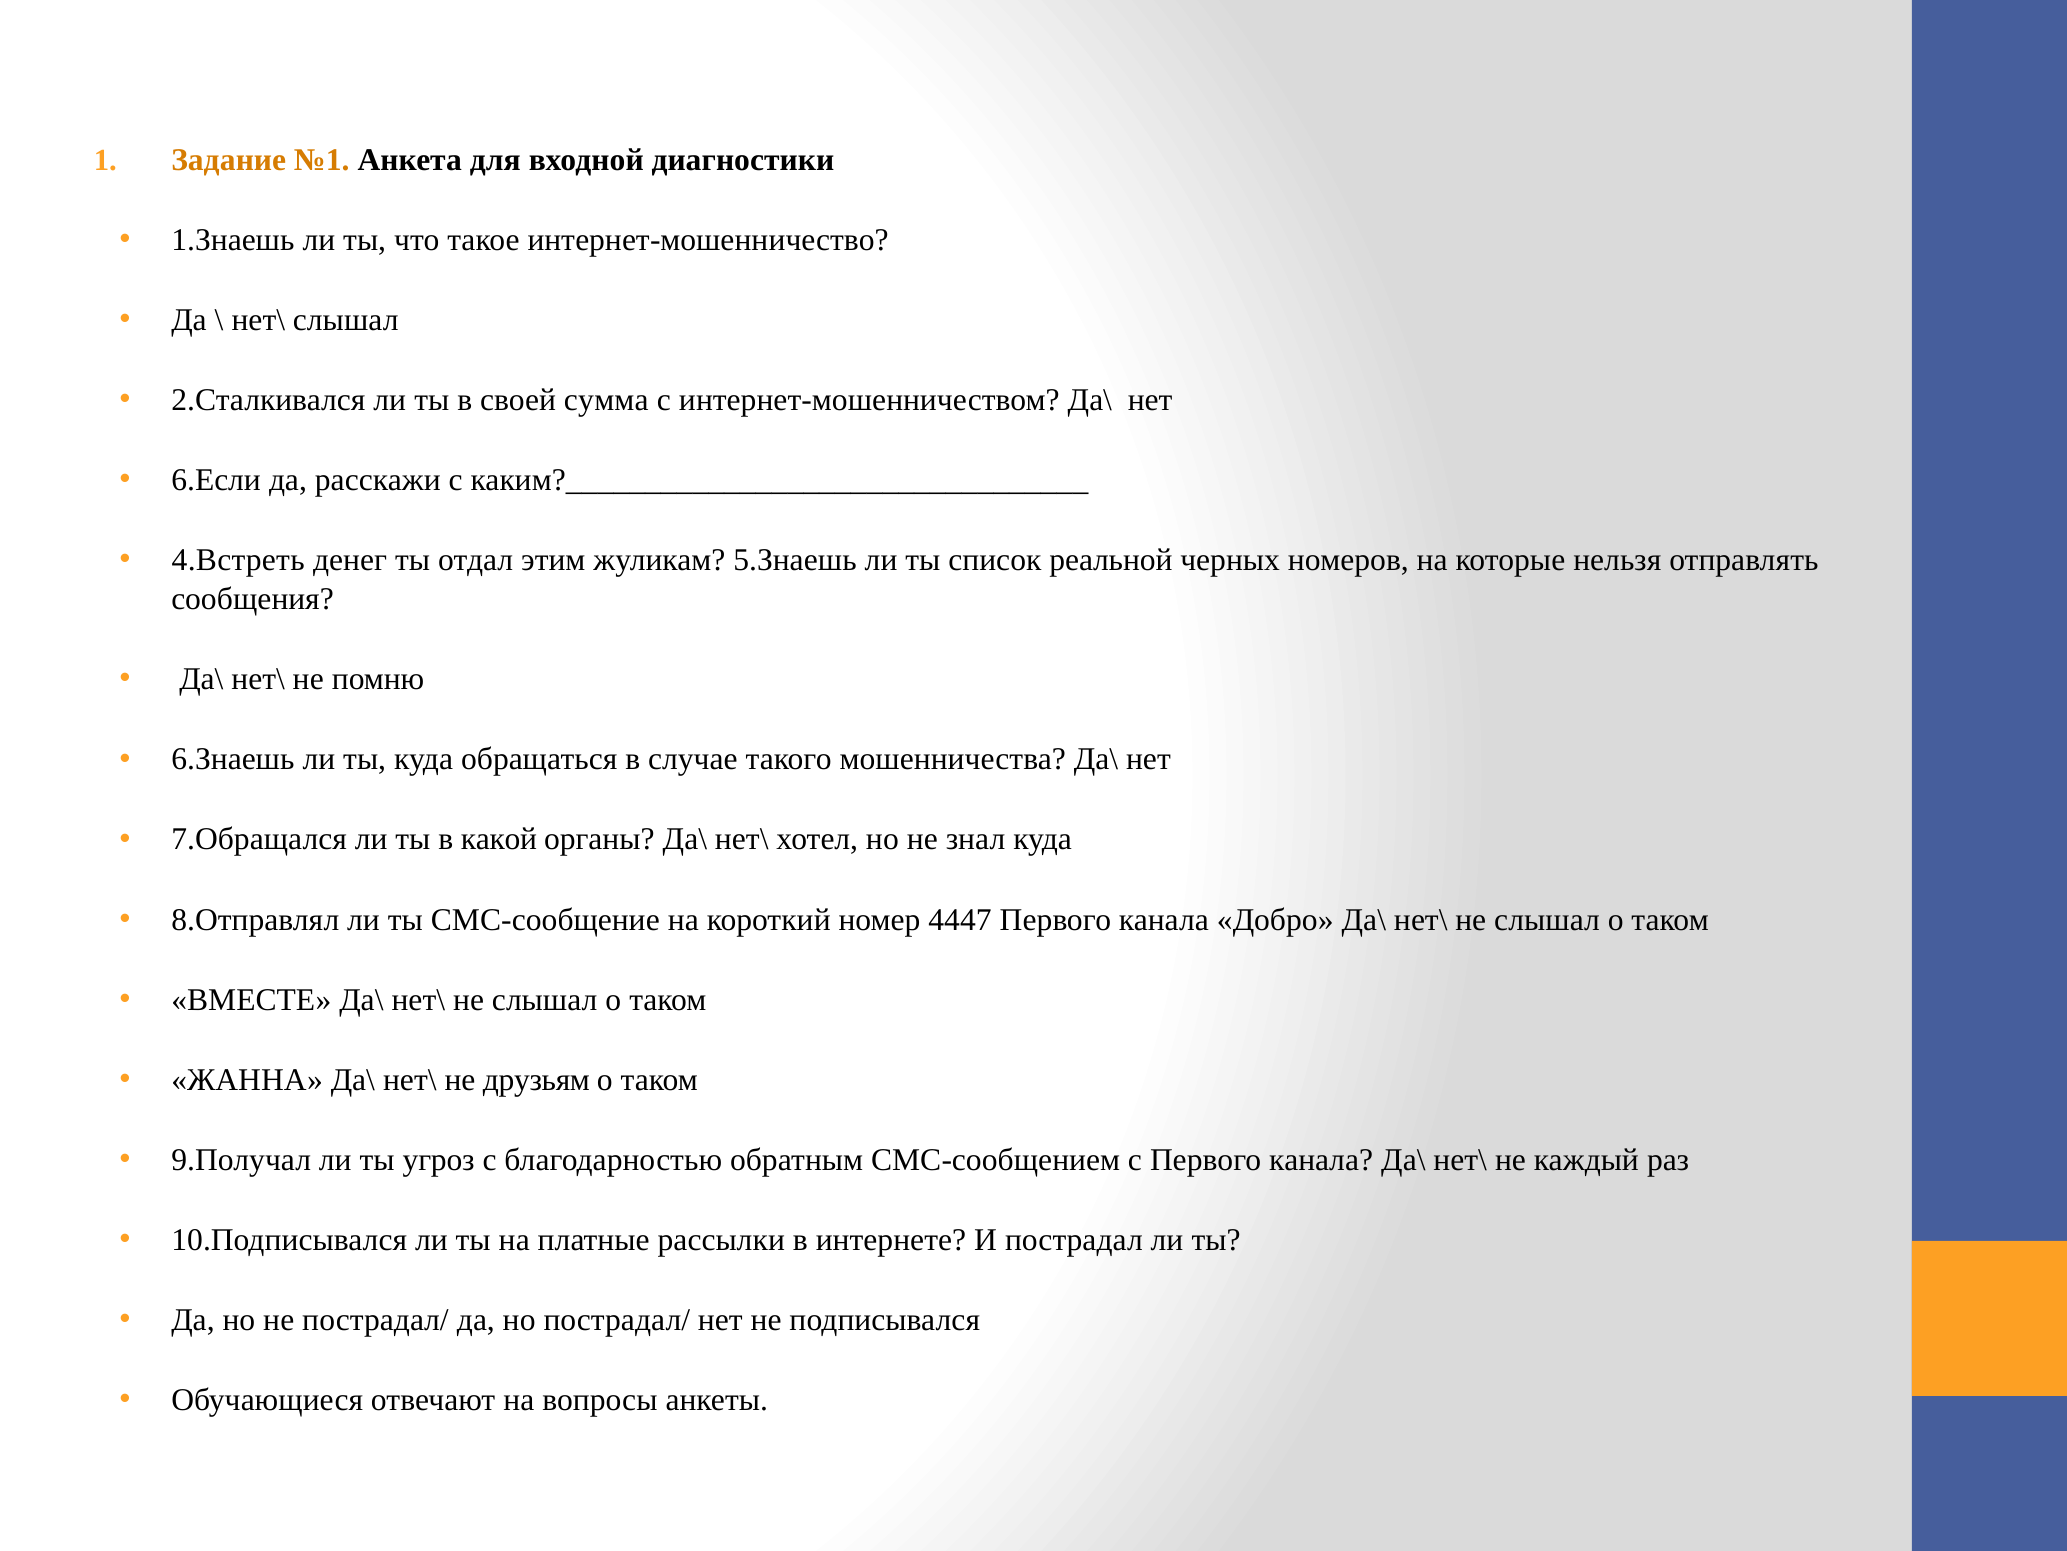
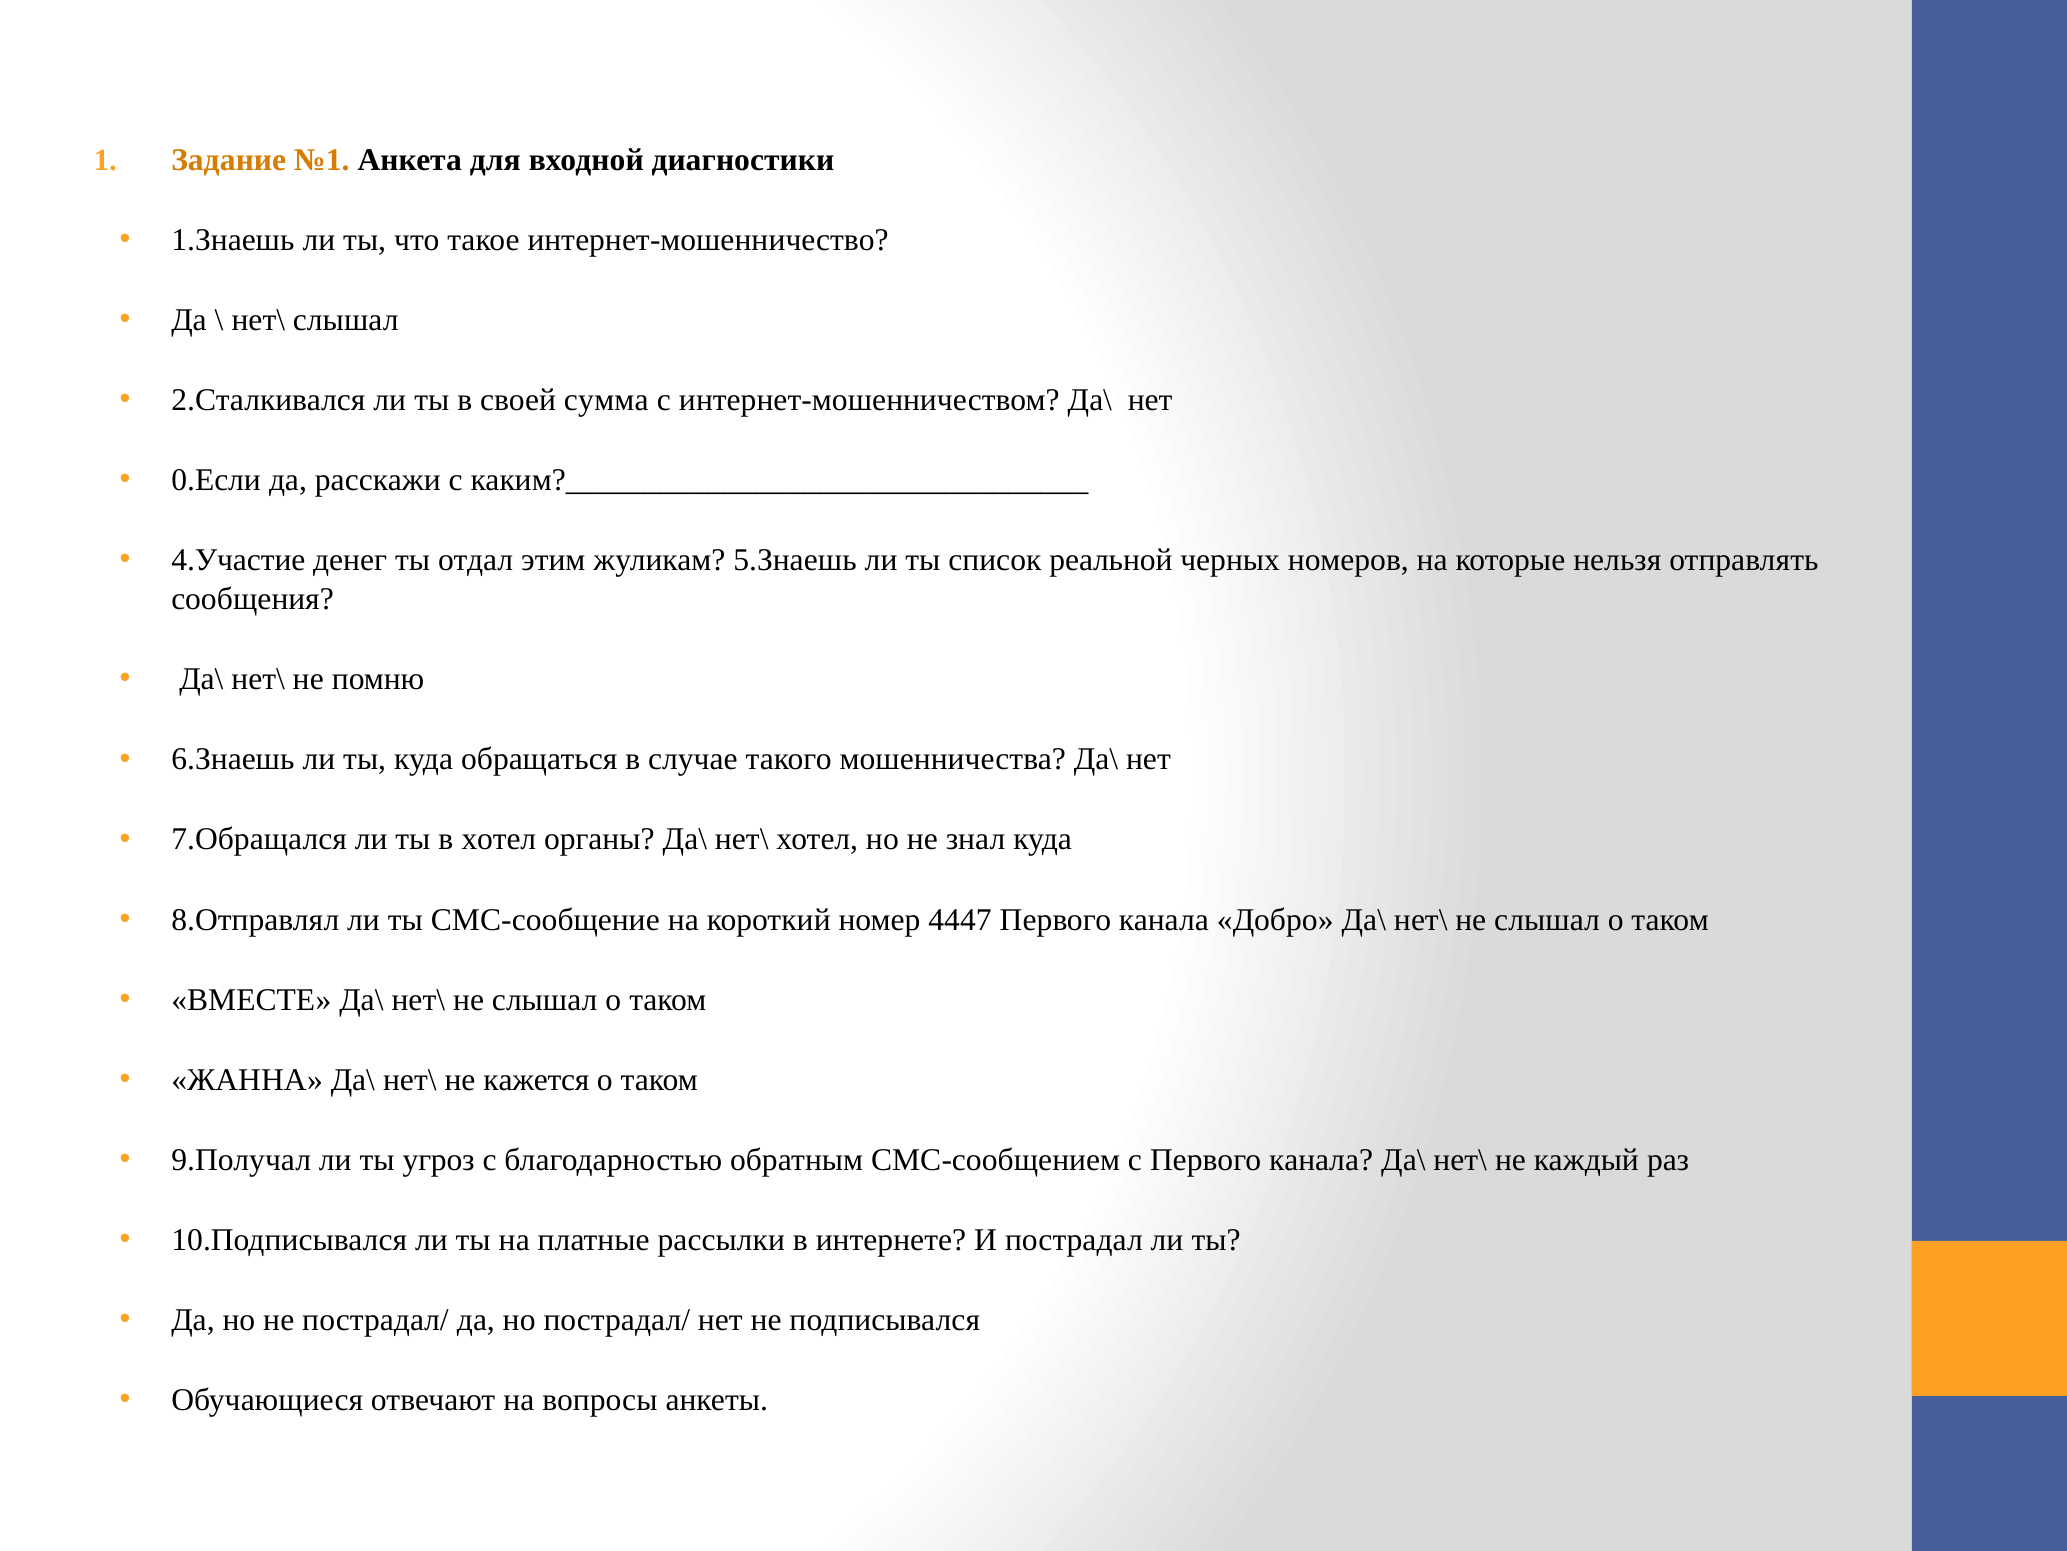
6.Если: 6.Если -> 0.Если
4.Встреть: 4.Встреть -> 4.Участие
в какой: какой -> хотел
друзьям: друзьям -> кажется
